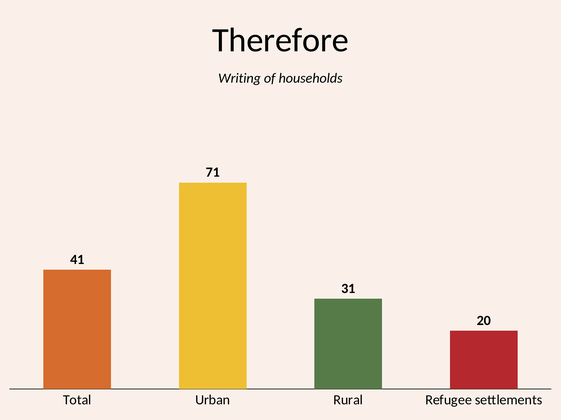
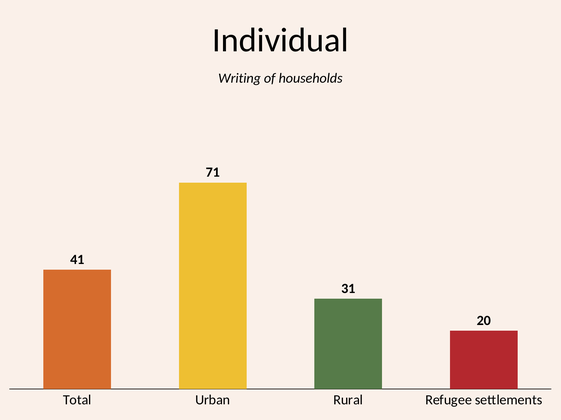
Therefore: Therefore -> Individual
